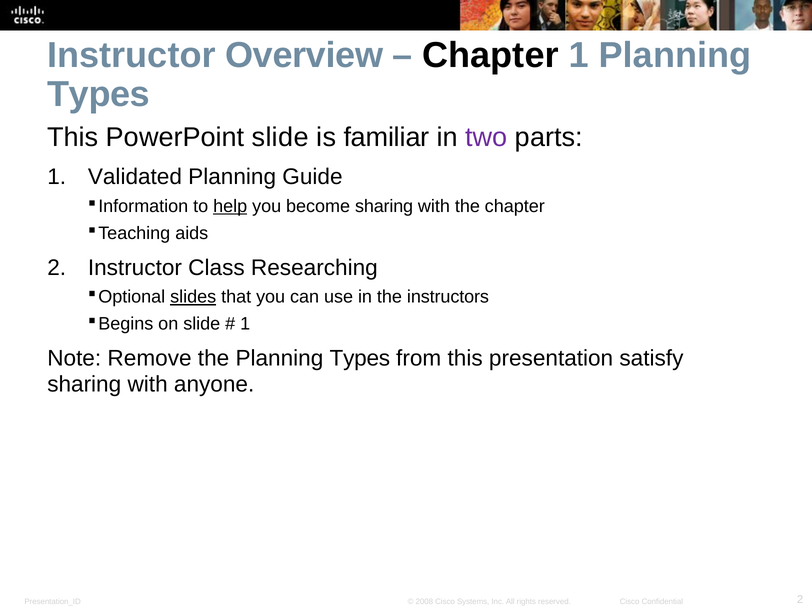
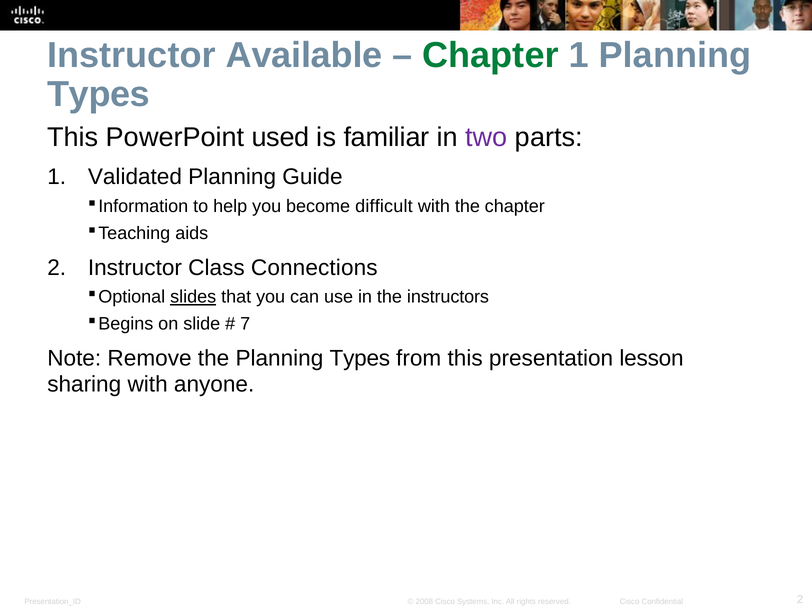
Overview: Overview -> Available
Chapter at (490, 55) colour: black -> green
PowerPoint slide: slide -> used
help underline: present -> none
become sharing: sharing -> difficult
Researching: Researching -> Connections
1 at (245, 324): 1 -> 7
satisfy: satisfy -> lesson
